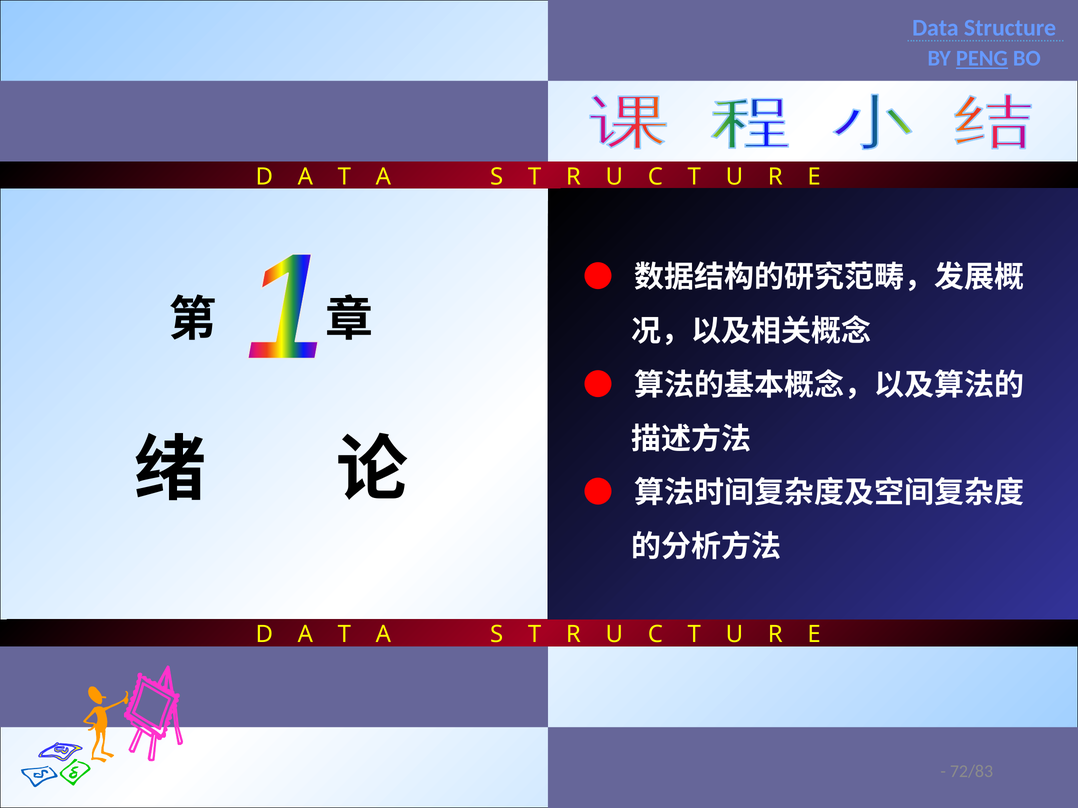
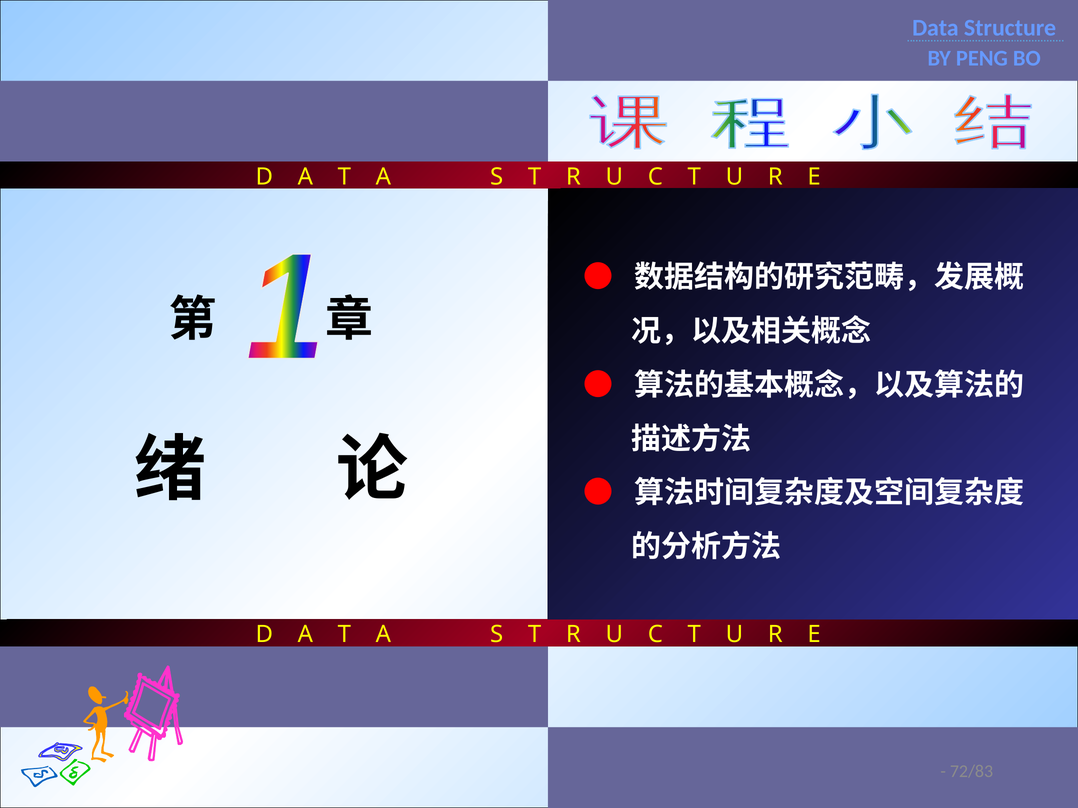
PENG underline: present -> none
